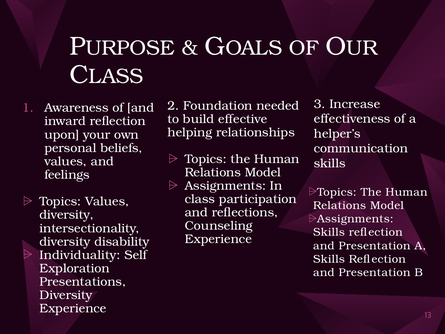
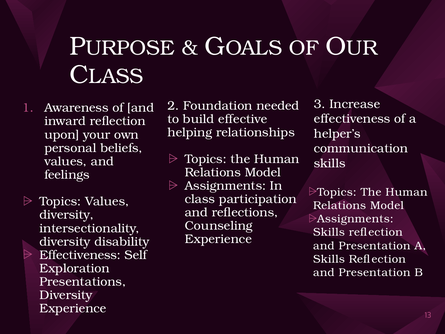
Individuality at (80, 255): Individuality -> Effectiveness
